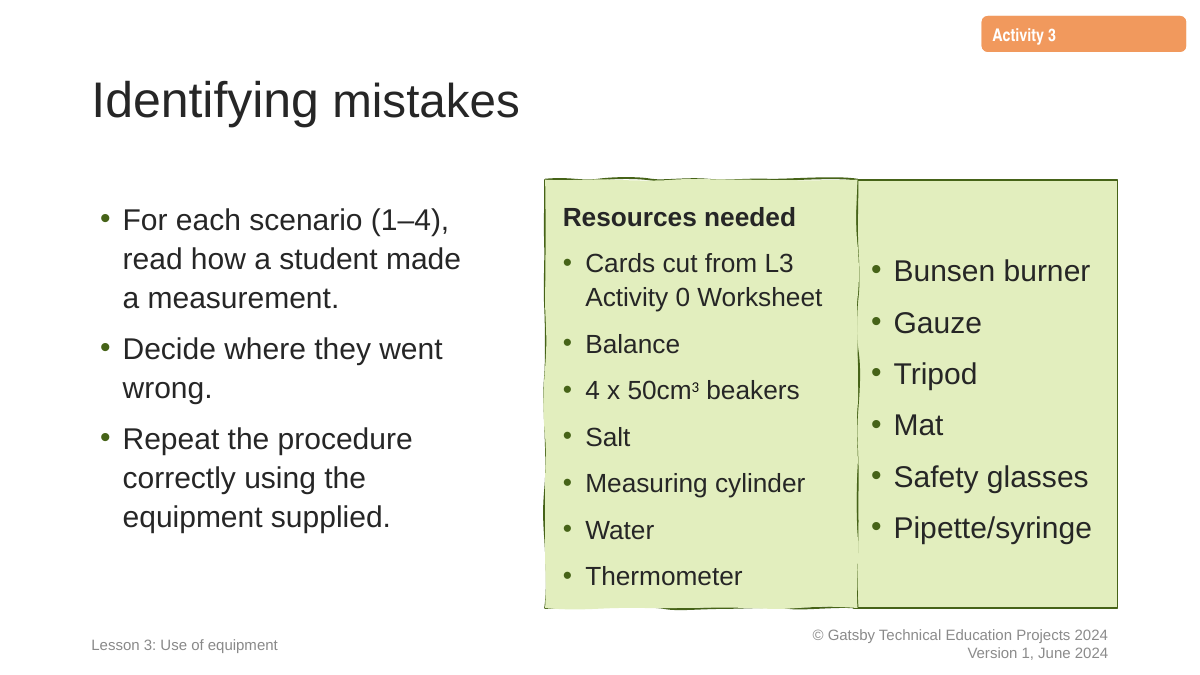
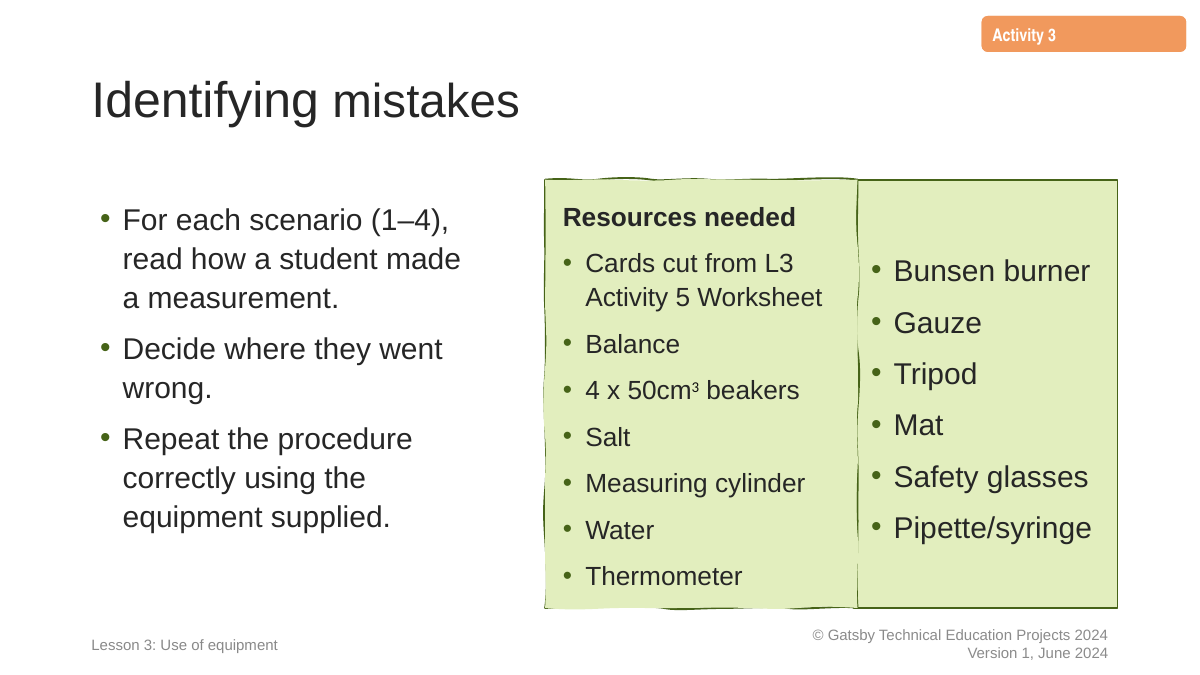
0: 0 -> 5
